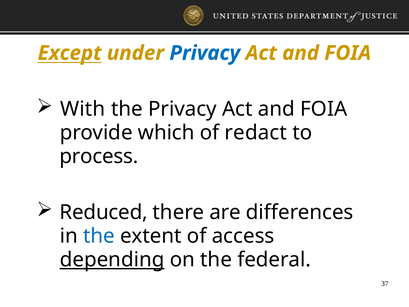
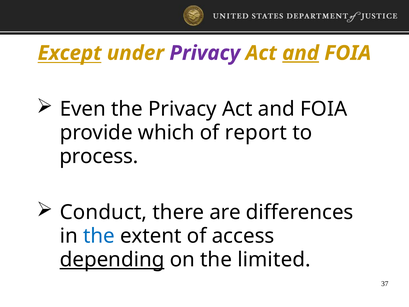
Privacy at (205, 53) colour: blue -> purple
and at (301, 53) underline: none -> present
With: With -> Even
redact: redact -> report
Reduced: Reduced -> Conduct
federal: federal -> limited
